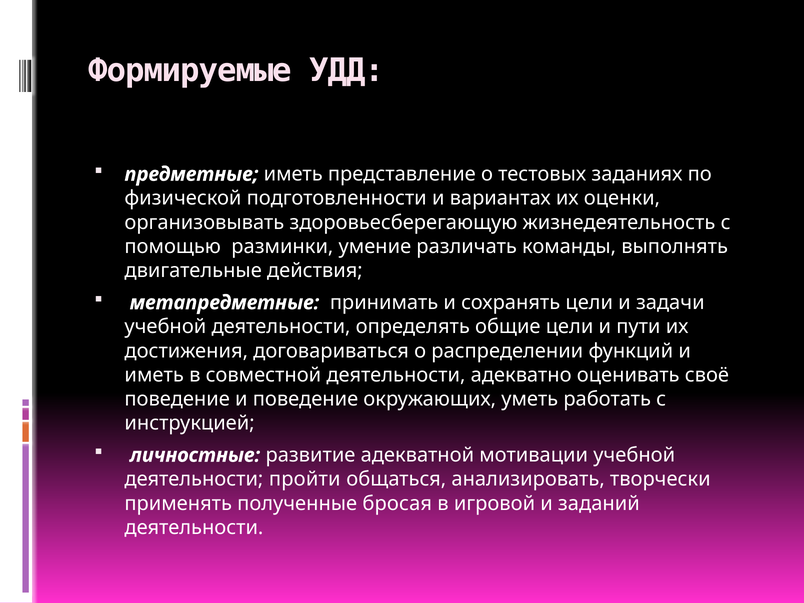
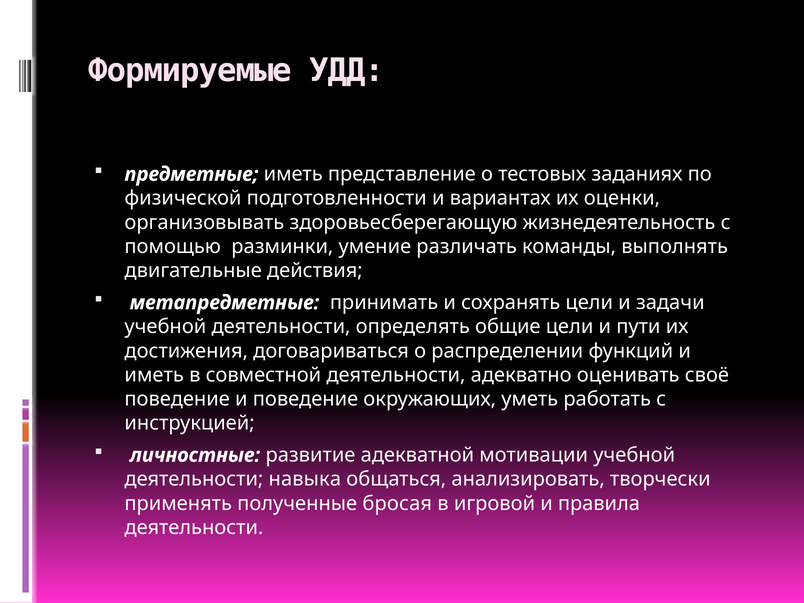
пройти: пройти -> навыка
заданий: заданий -> правила
